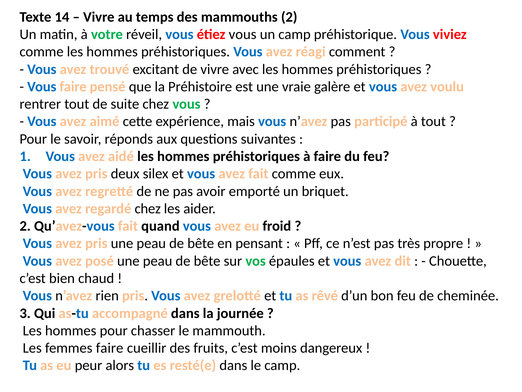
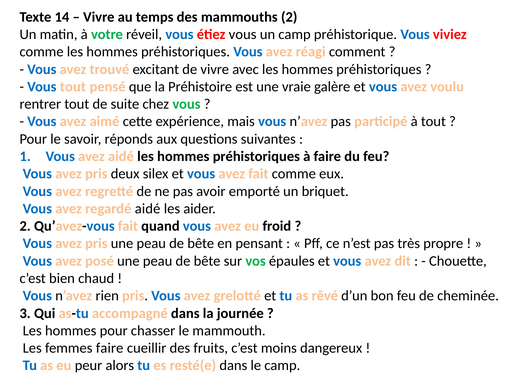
Vous faire: faire -> tout
regardé chez: chez -> aidé
